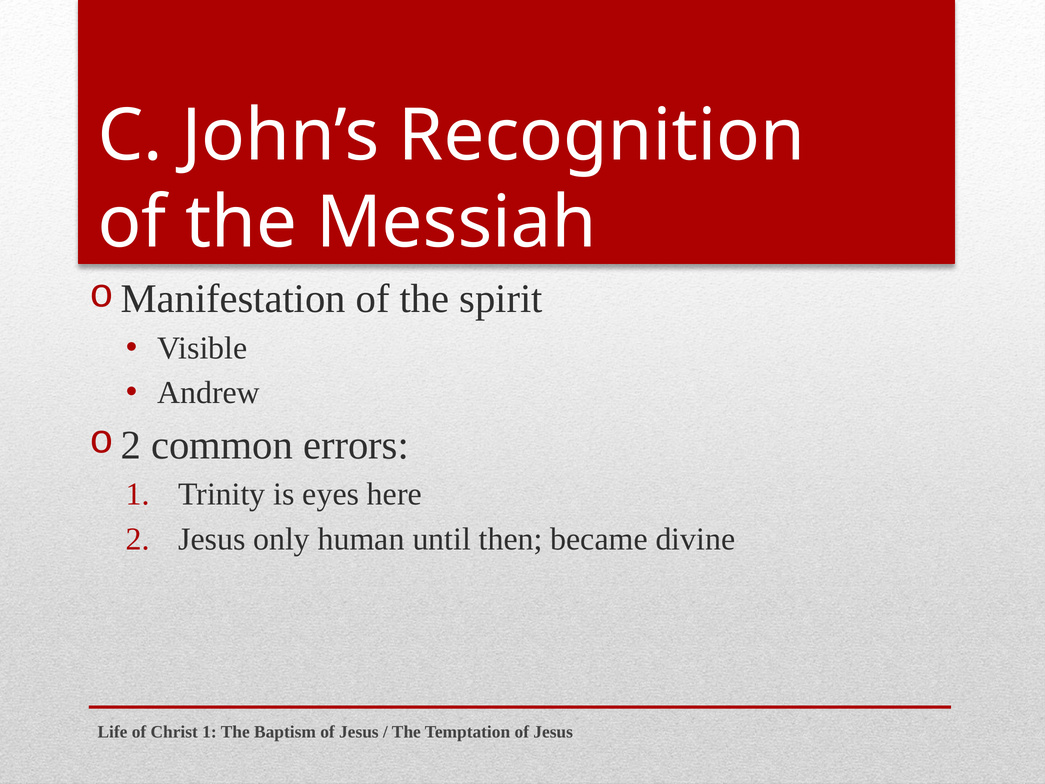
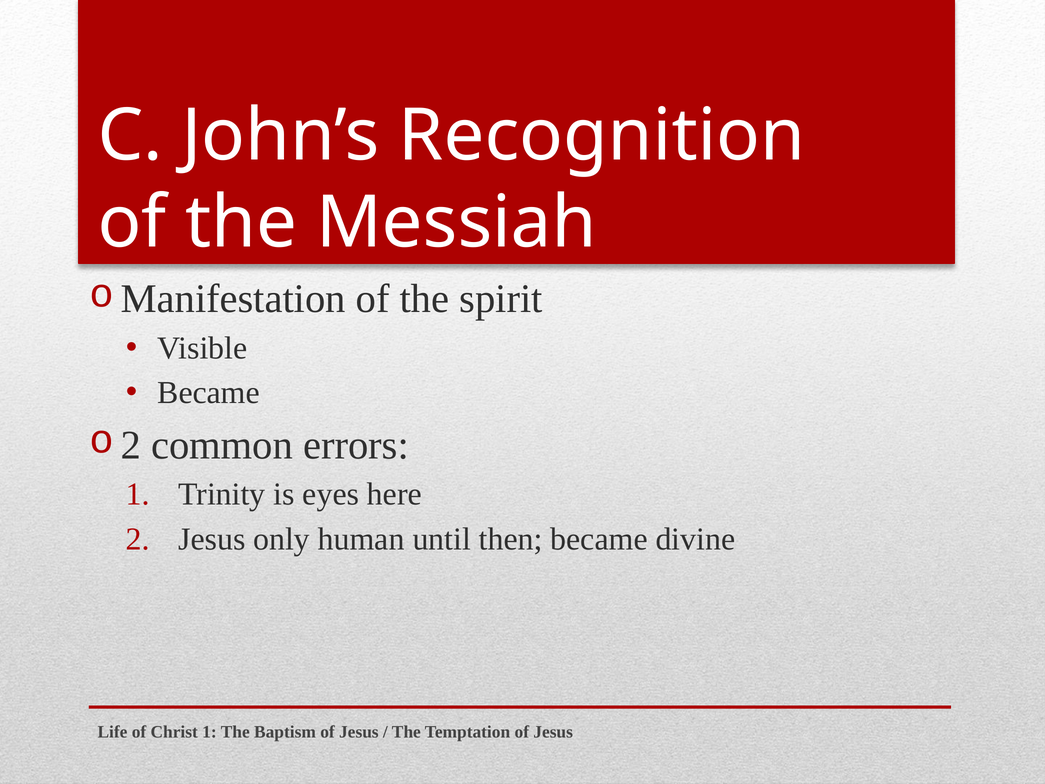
Andrew at (209, 393): Andrew -> Became
